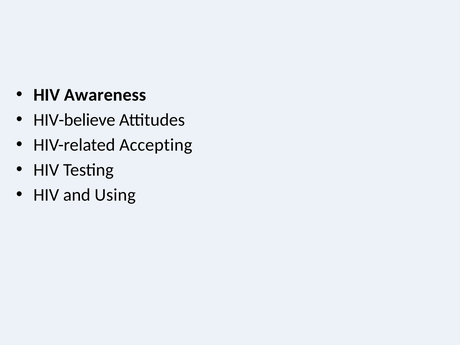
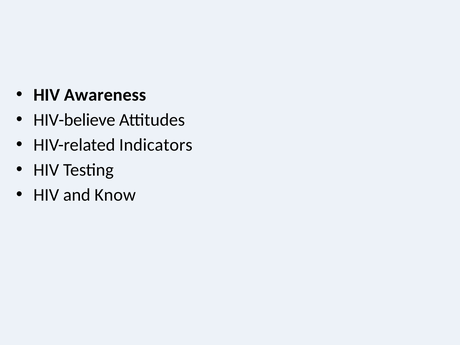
Accepting: Accepting -> Indicators
Using: Using -> Know
